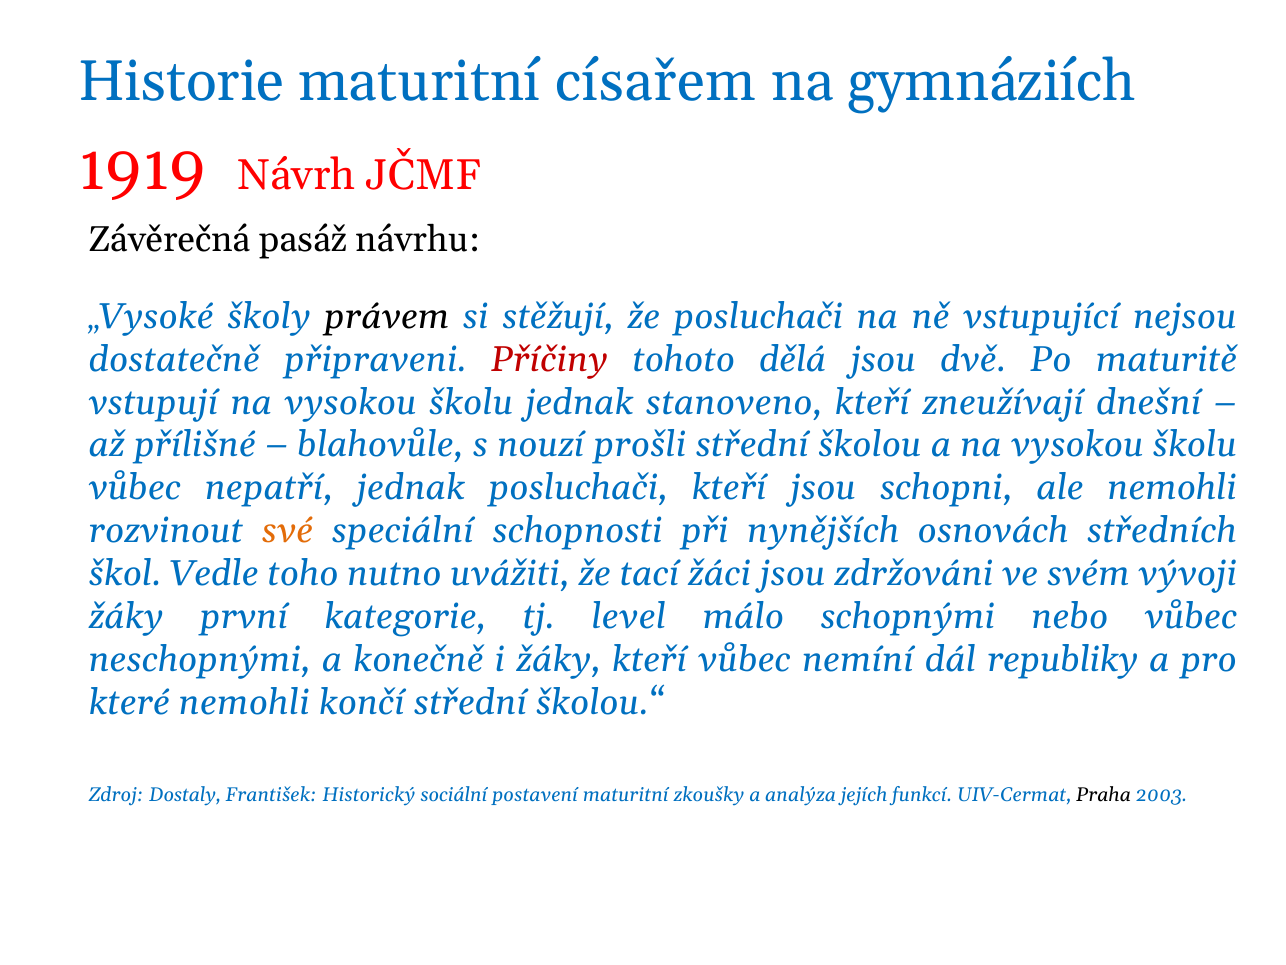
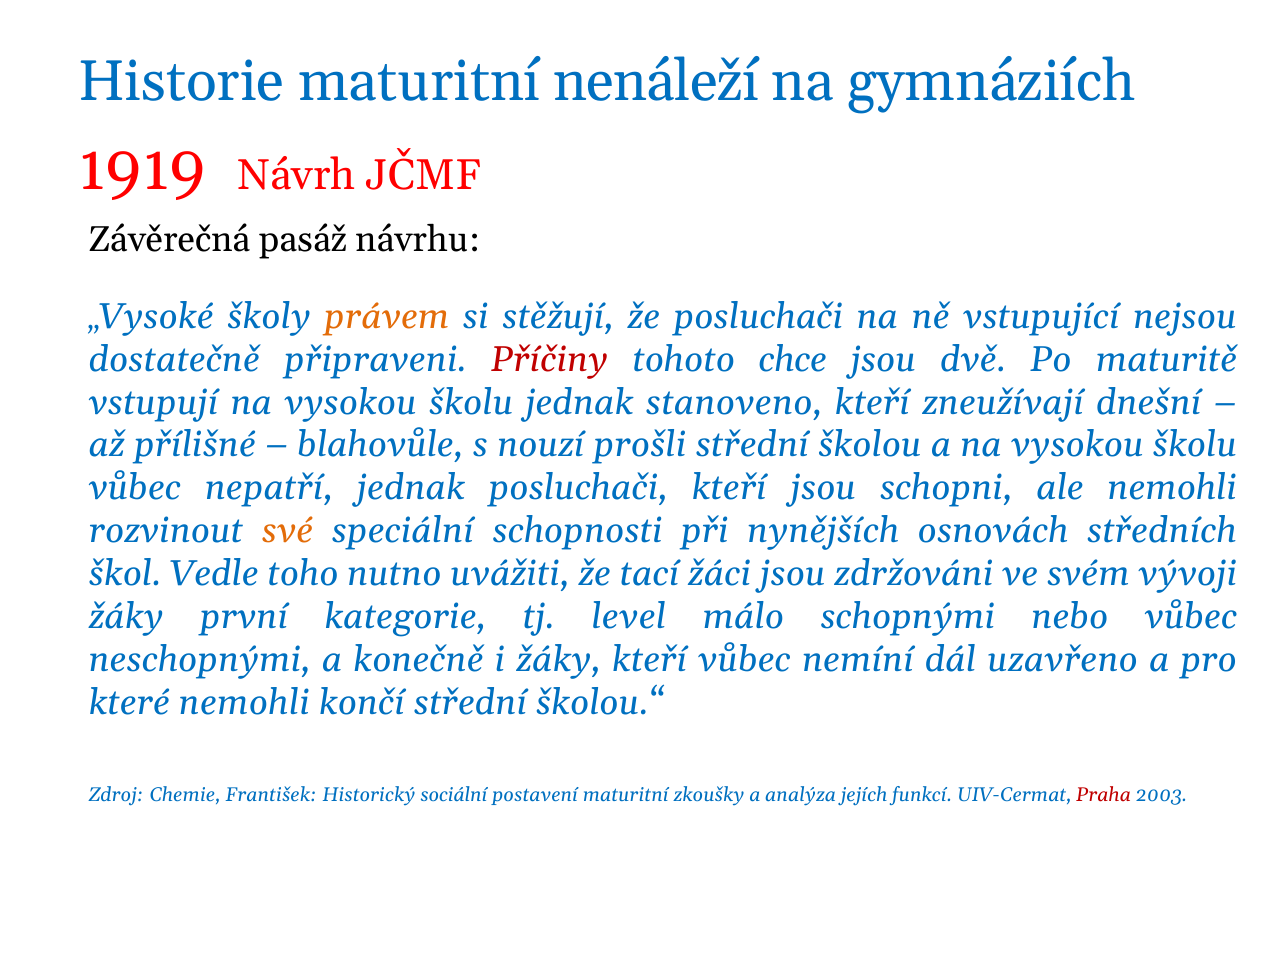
císařem: císařem -> nenáleží
právem colour: black -> orange
dělá: dělá -> chce
republiky: republiky -> uzavřeno
Dostaly: Dostaly -> Chemie
Praha colour: black -> red
